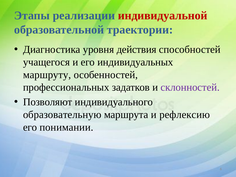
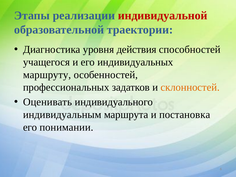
склонностей colour: purple -> orange
Позволяют: Позволяют -> Оценивать
образовательную: образовательную -> индивидуальным
рефлексию: рефлексию -> постановка
